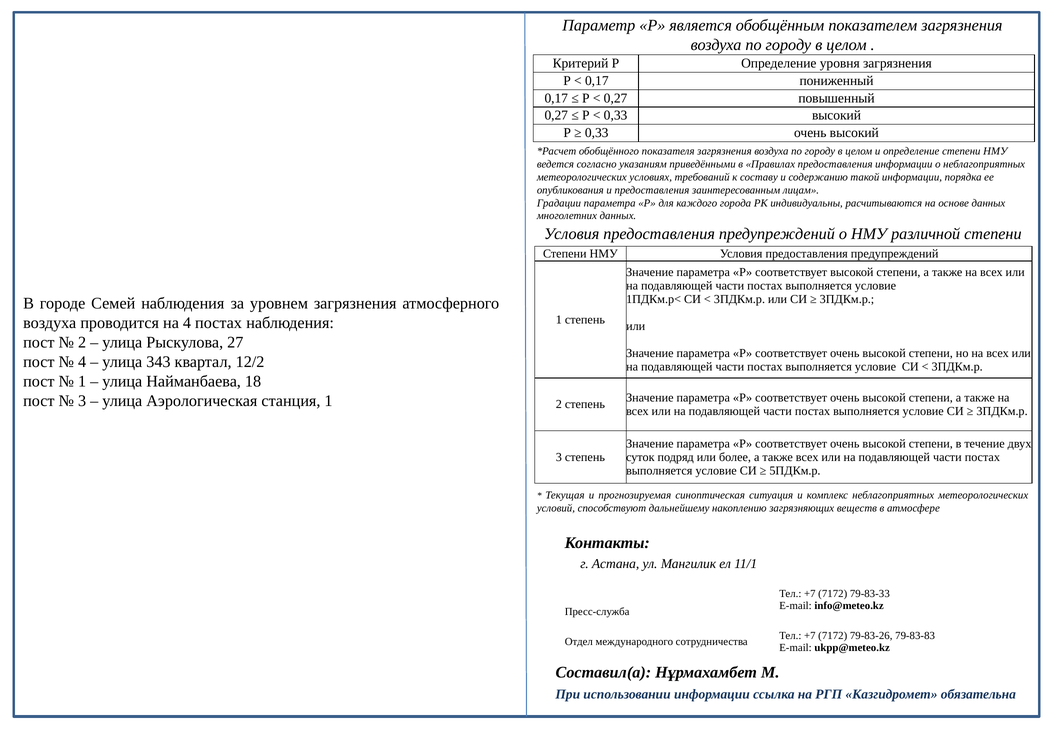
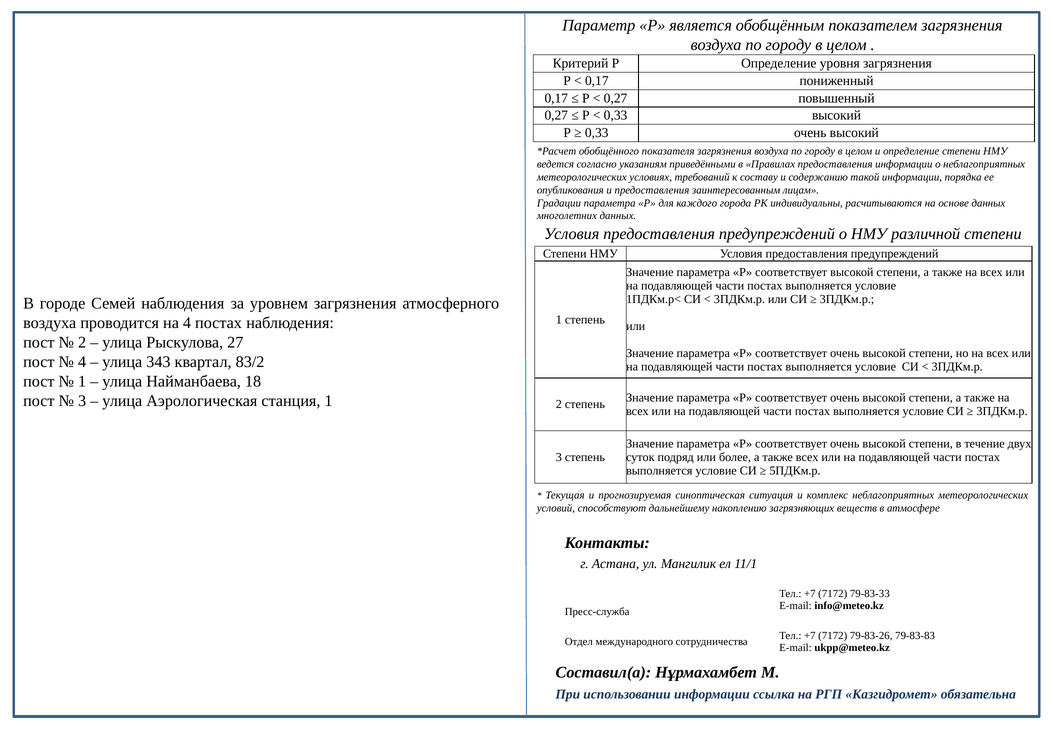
12/2: 12/2 -> 83/2
